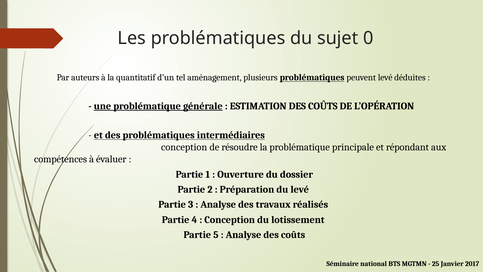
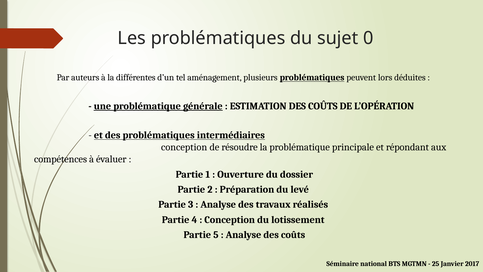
quantitatif: quantitatif -> différentes
peuvent levé: levé -> lors
